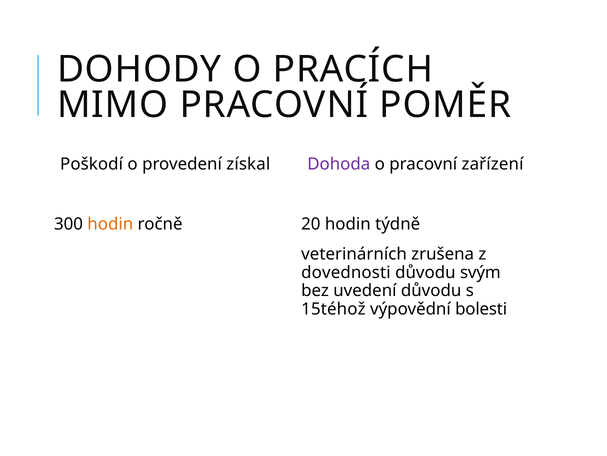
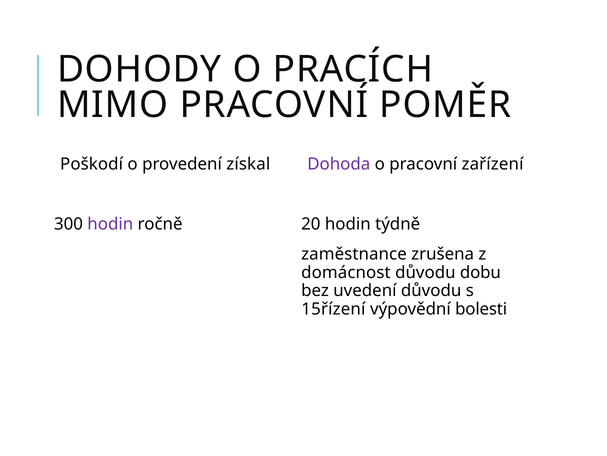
hodin at (110, 224) colour: orange -> purple
veterinárních: veterinárních -> zaměstnance
dovednosti: dovednosti -> domácnost
svým: svým -> dobu
15téhož: 15téhož -> 15řízení
